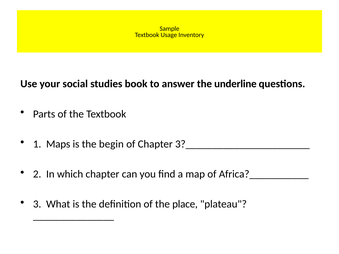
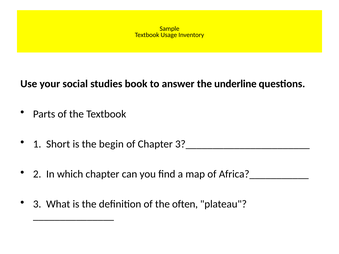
Maps: Maps -> Short
place: place -> often
